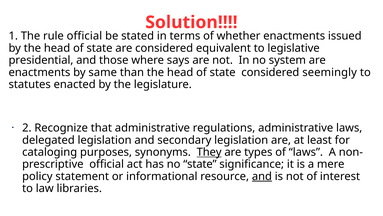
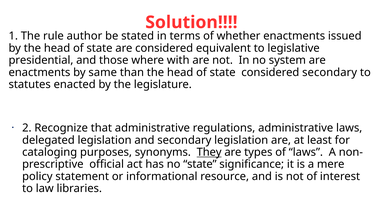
rule official: official -> author
says: says -> with
considered seemingly: seemingly -> secondary
and at (262, 176) underline: present -> none
